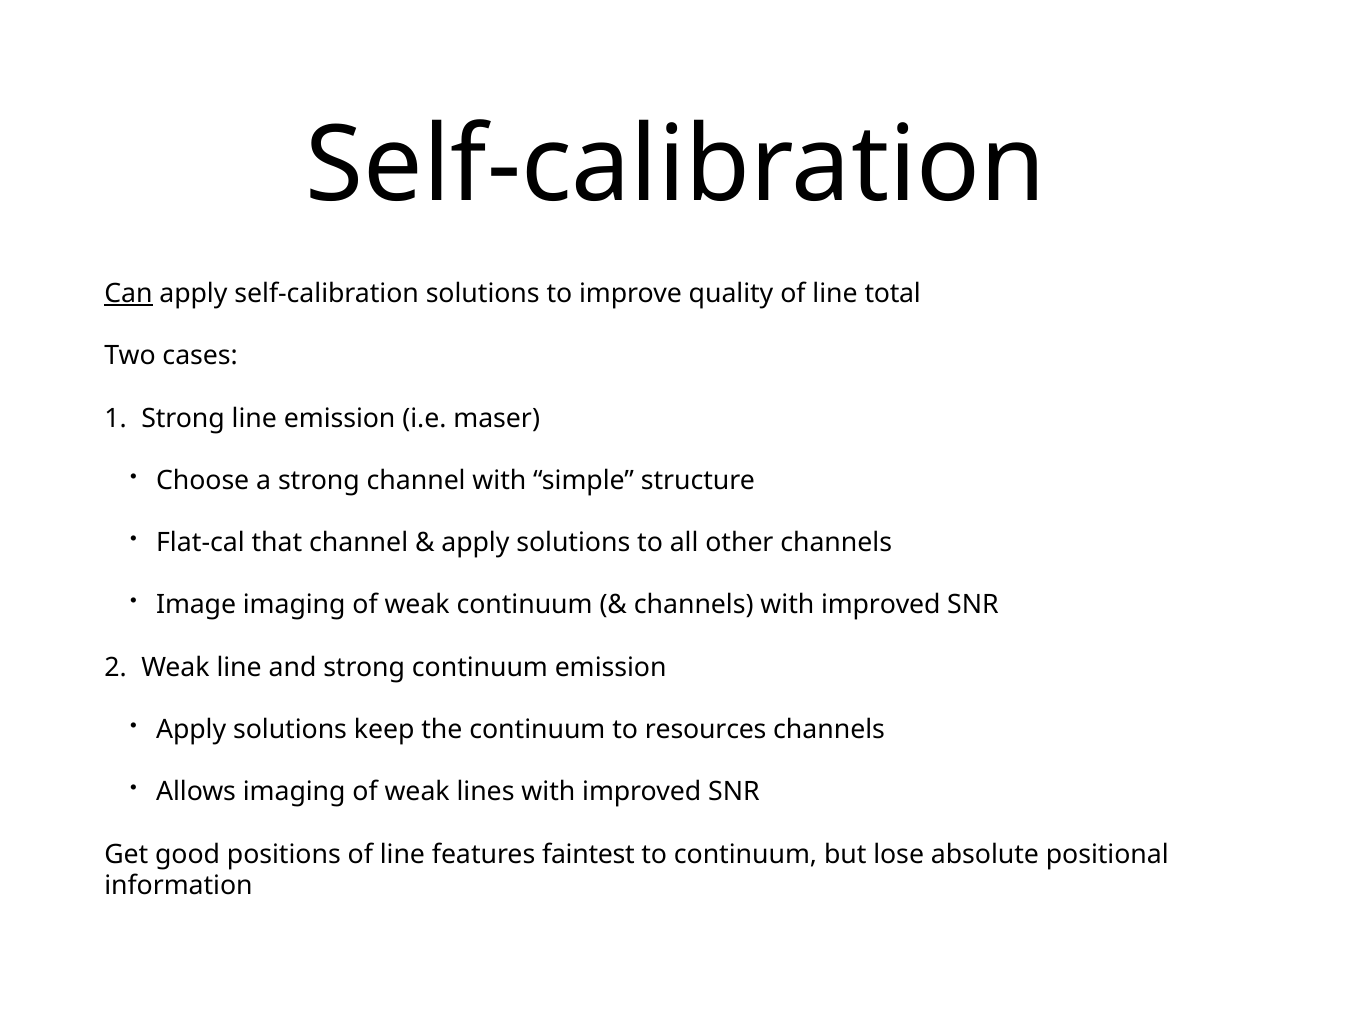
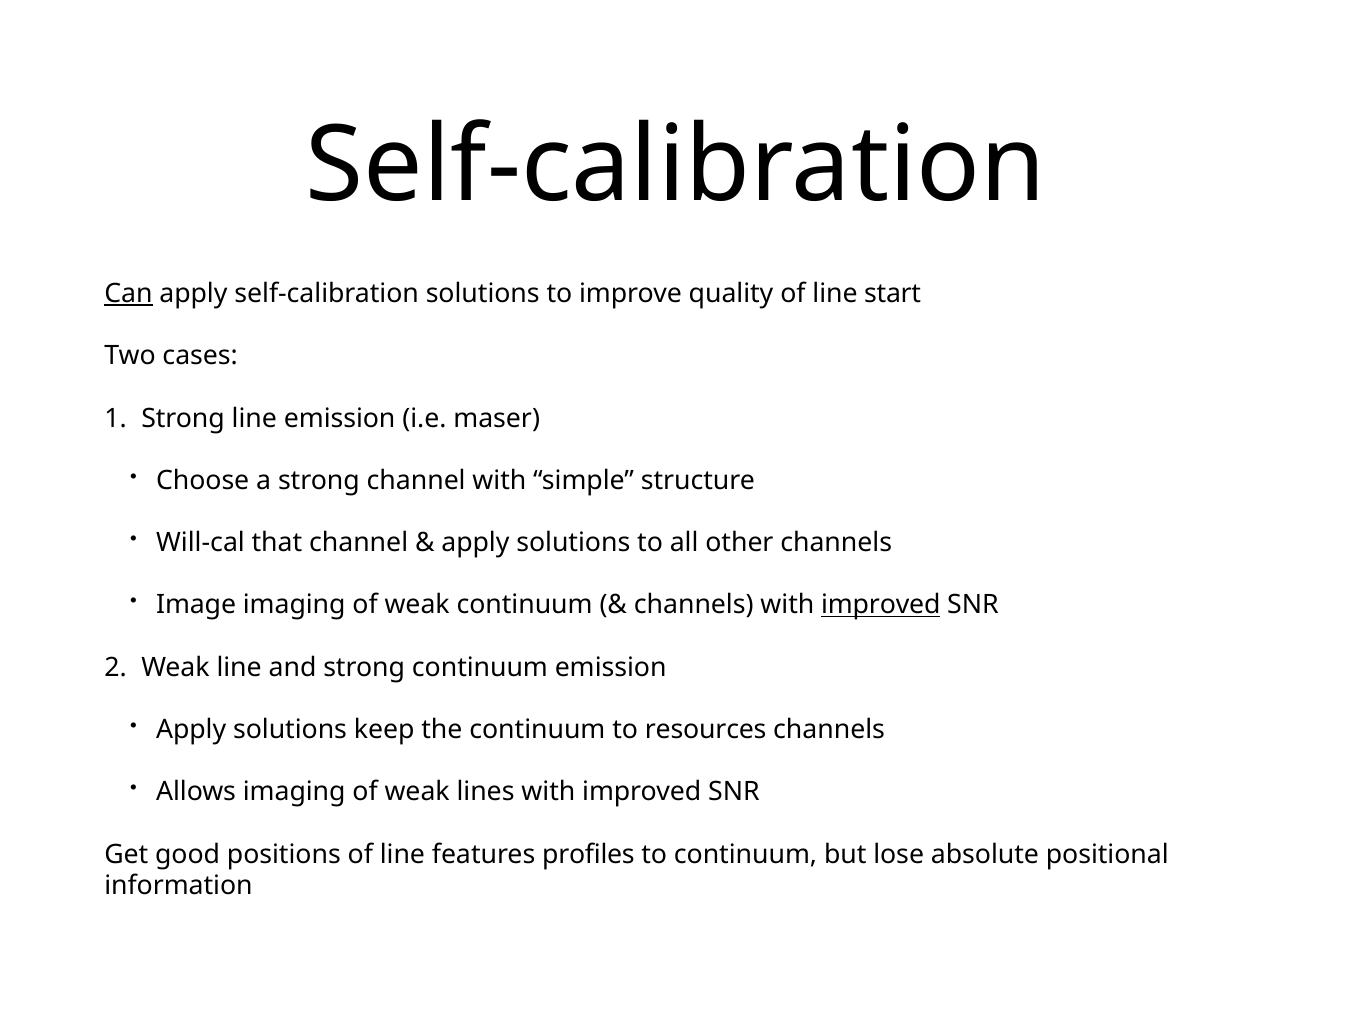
total: total -> start
Flat-cal: Flat-cal -> Will-cal
improved at (881, 605) underline: none -> present
faintest: faintest -> profiles
